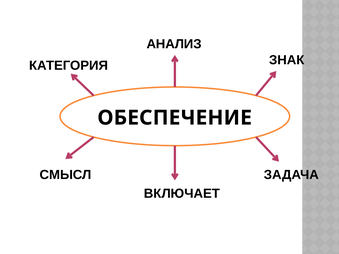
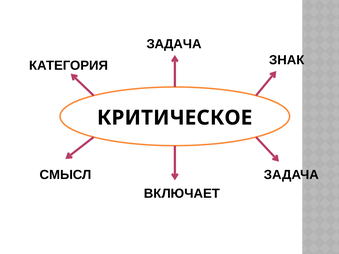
АНАЛИЗ at (174, 44): АНАЛИЗ -> ЗАДАЧА
ОБЕСПЕЧЕНИЕ: ОБЕСПЕЧЕНИЕ -> КРИТИЧЕСКОЕ
